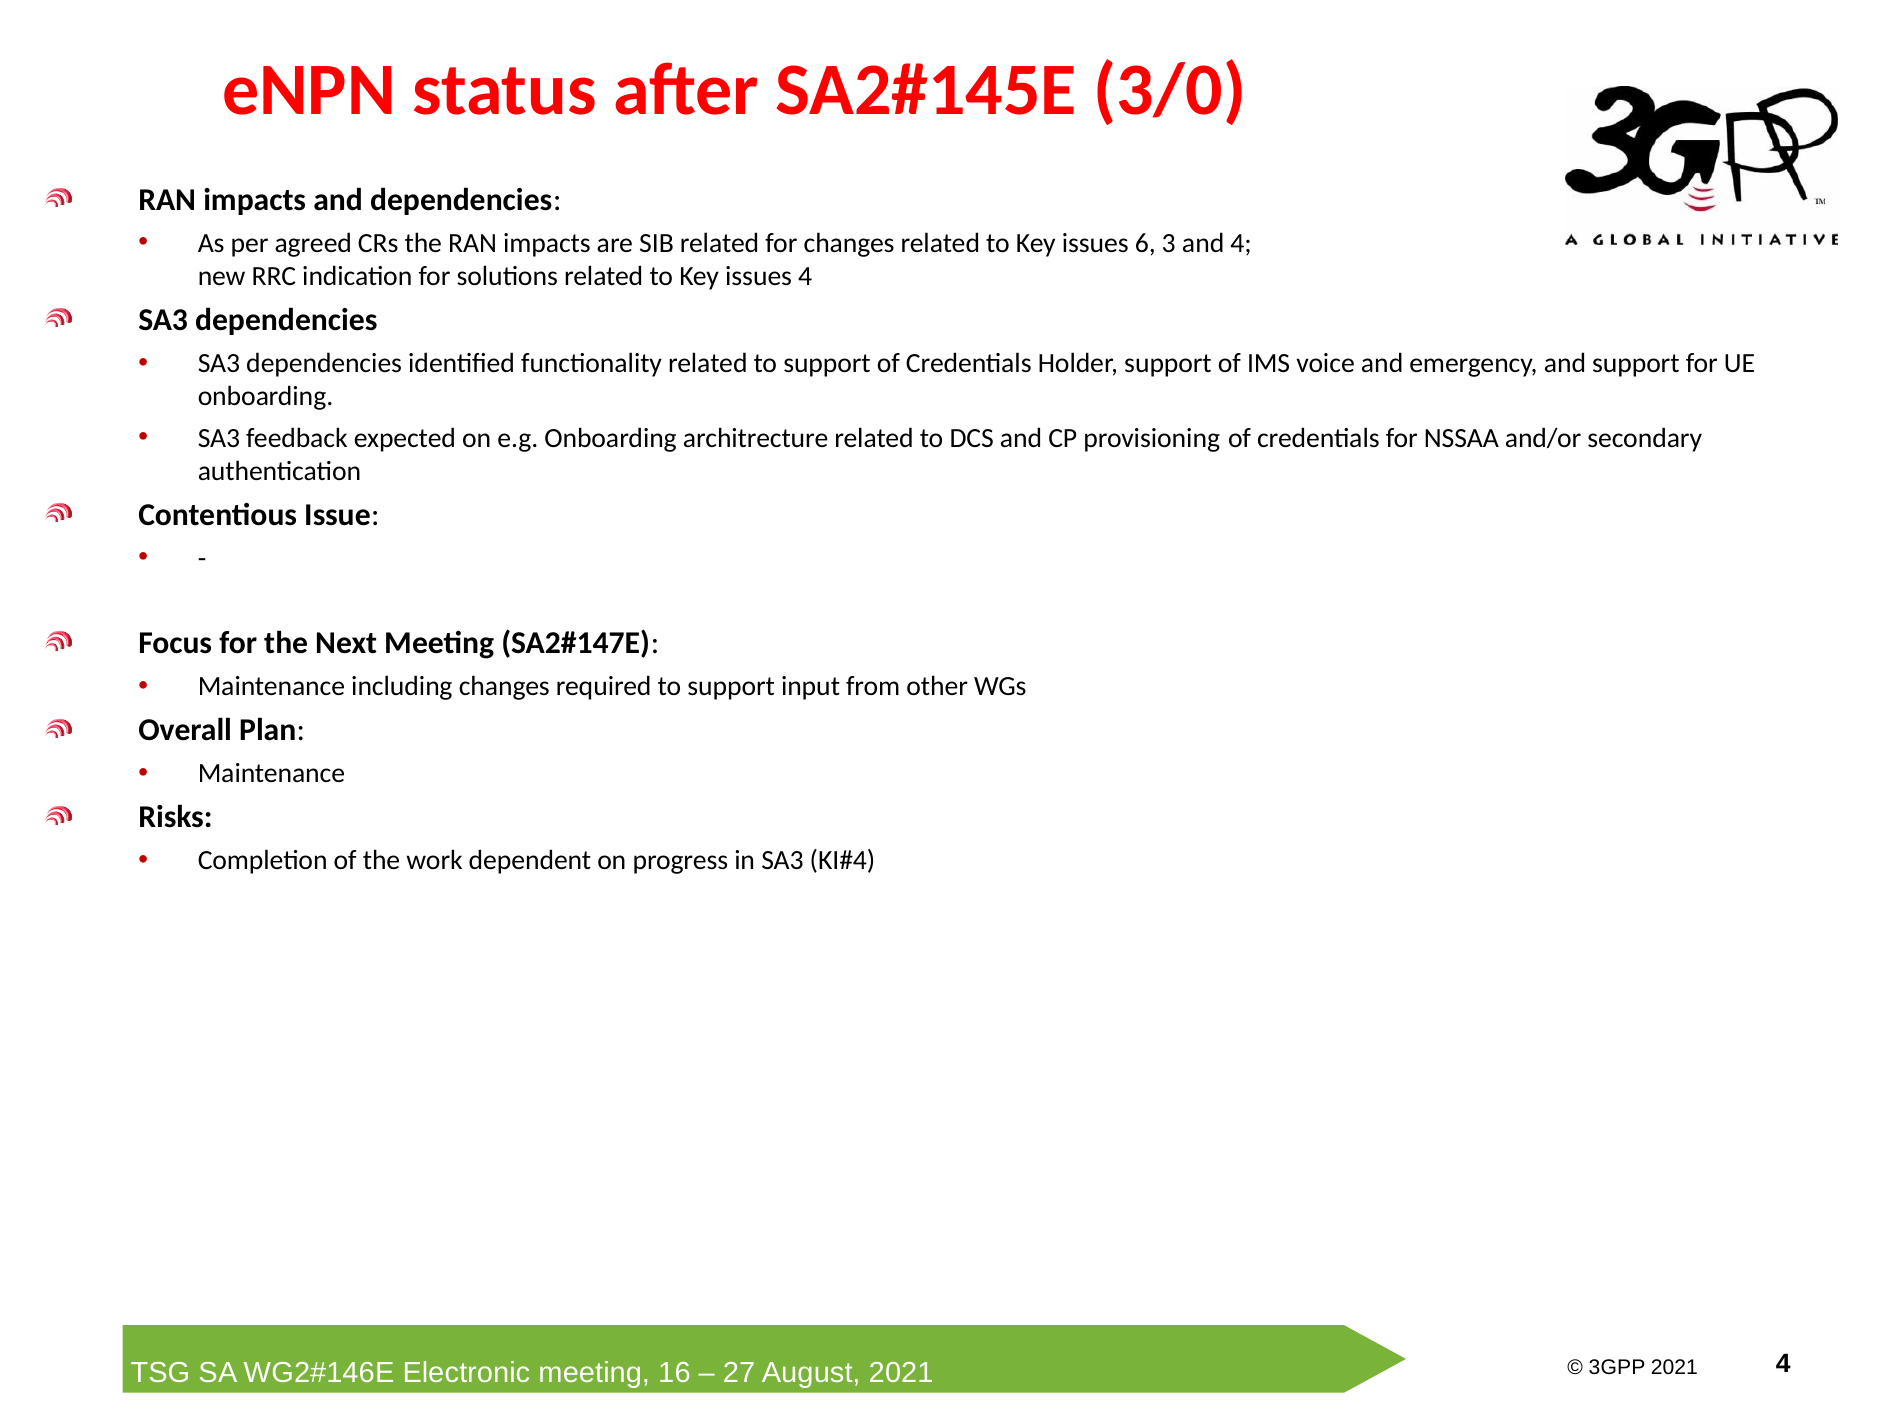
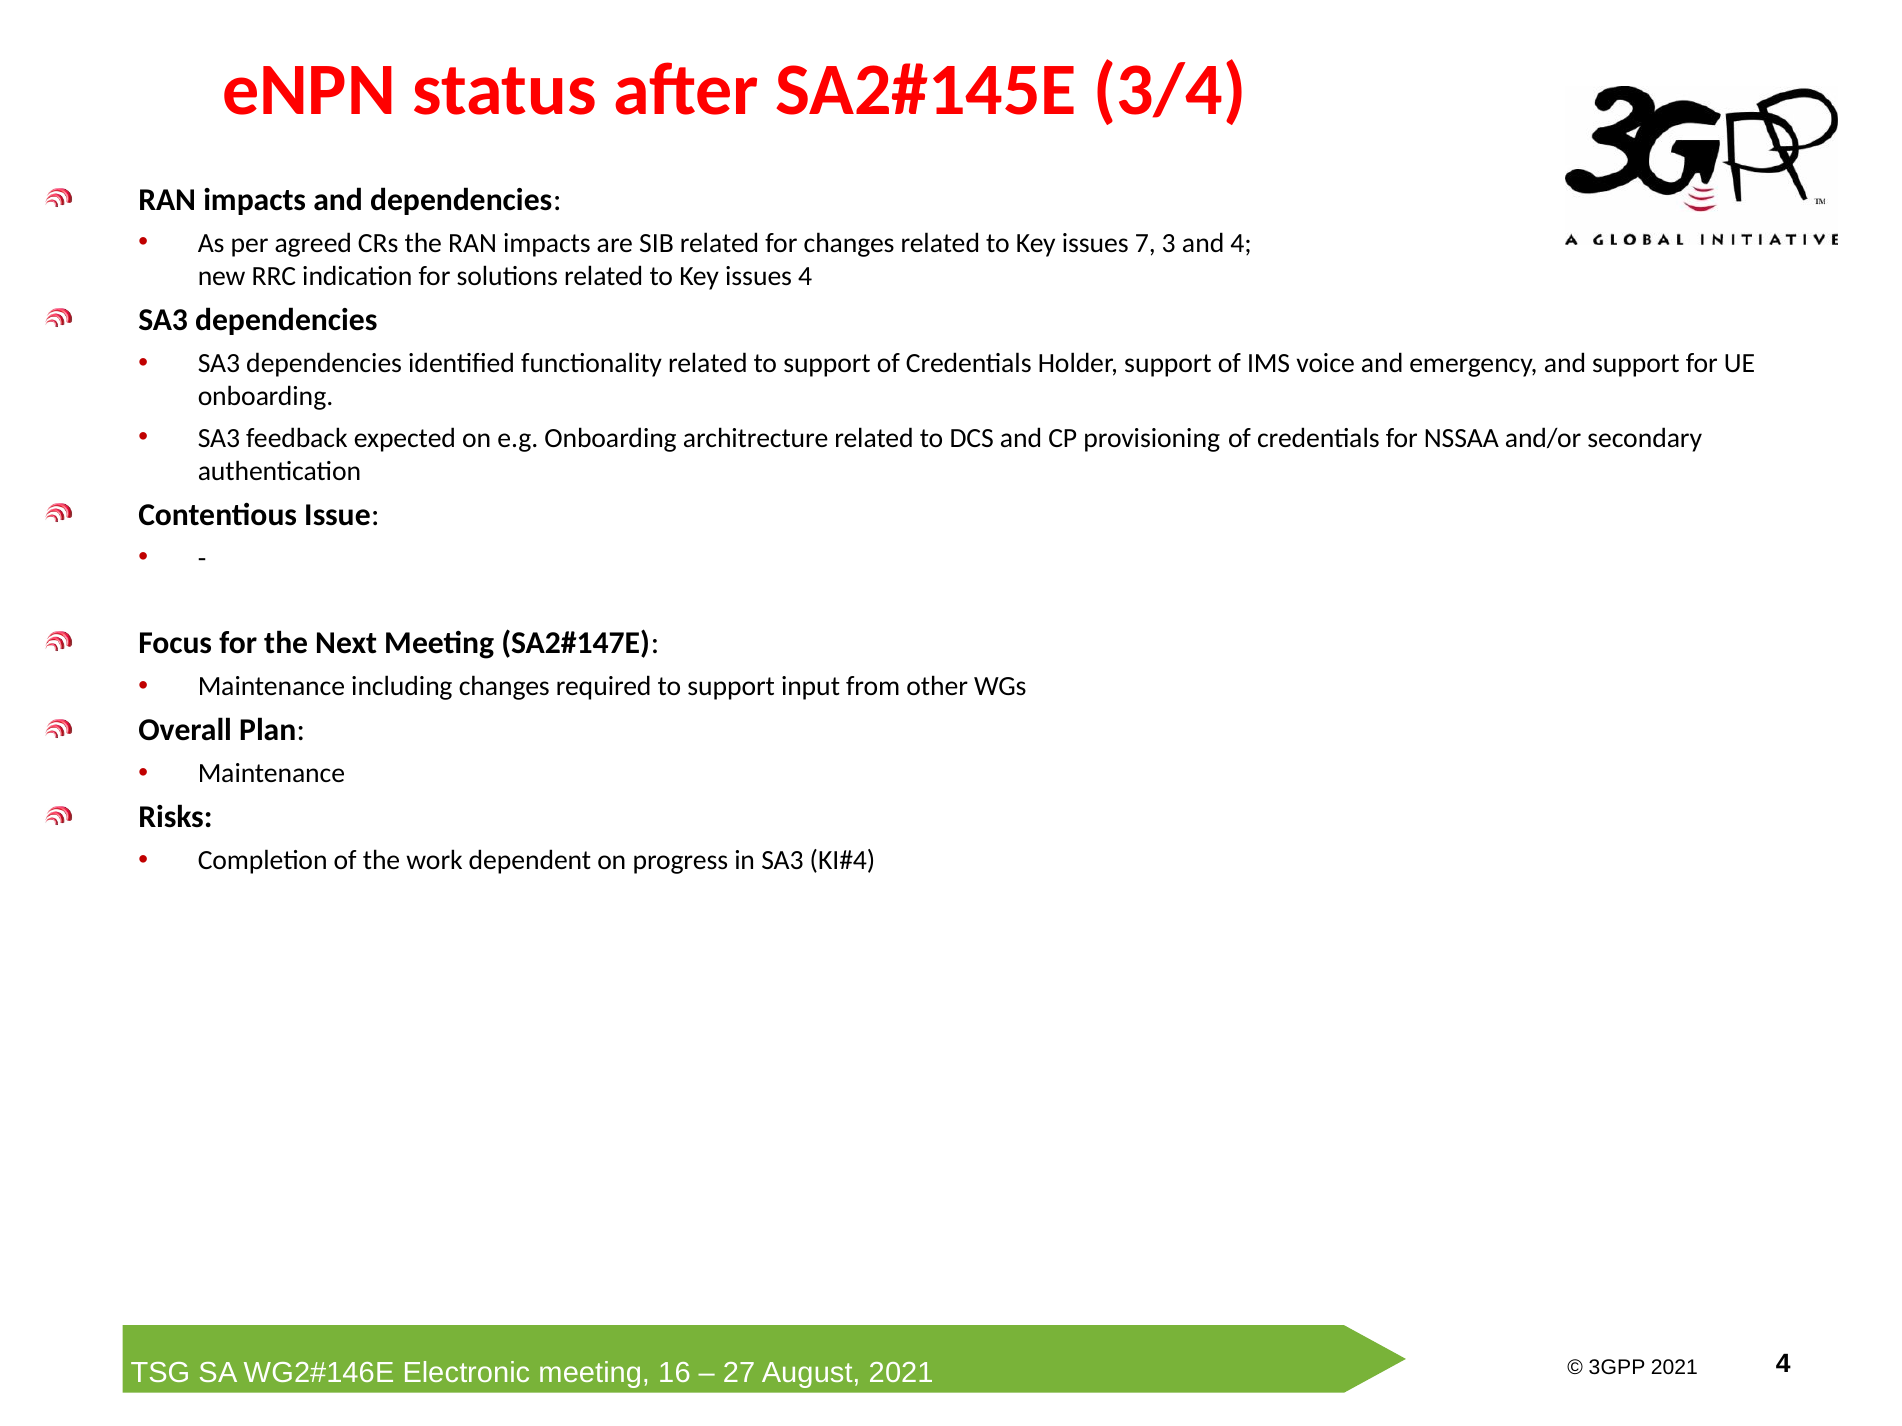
3/0: 3/0 -> 3/4
6: 6 -> 7
